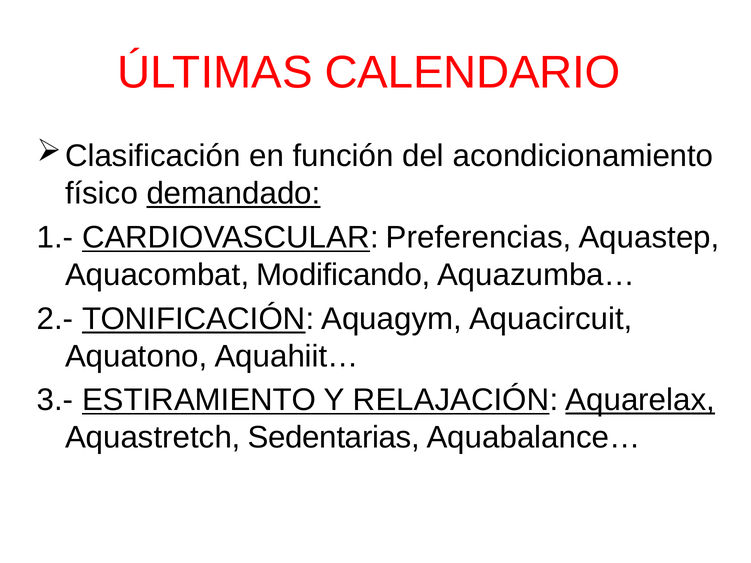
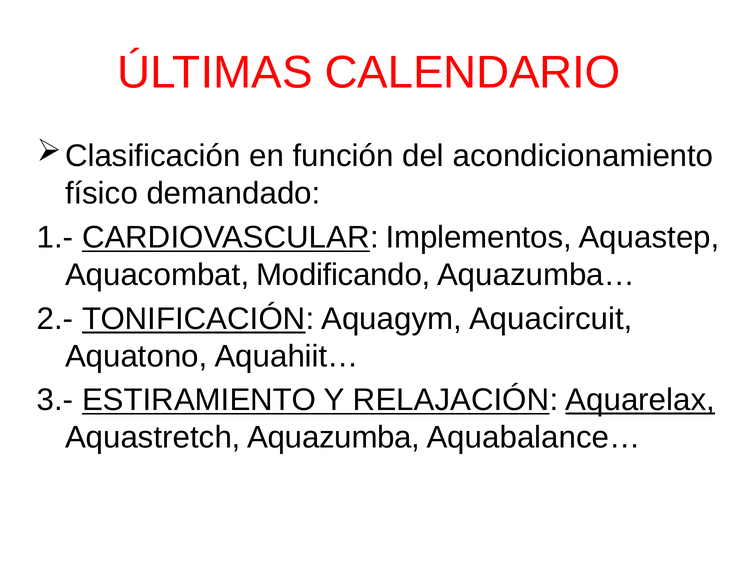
demandado underline: present -> none
Preferencias: Preferencias -> Implementos
Sedentarias: Sedentarias -> Aquazumba
